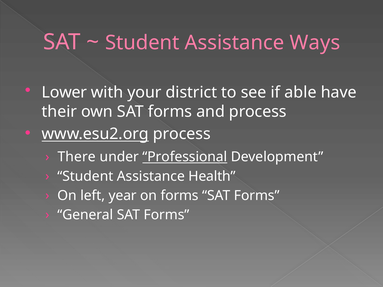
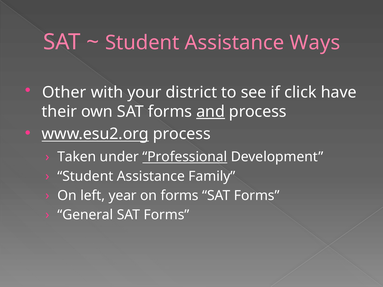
Lower: Lower -> Other
able: able -> click
and underline: none -> present
There: There -> Taken
Health: Health -> Family
